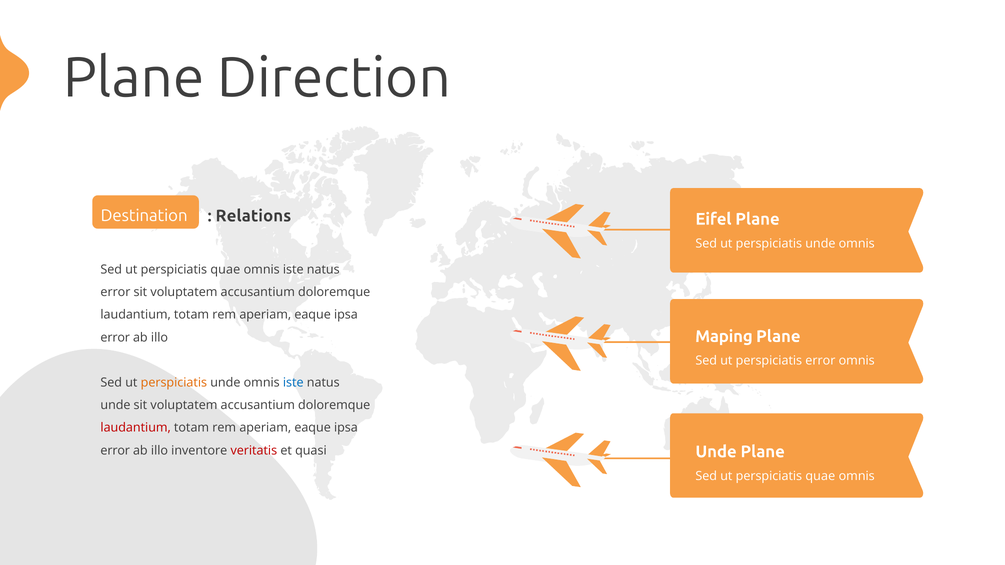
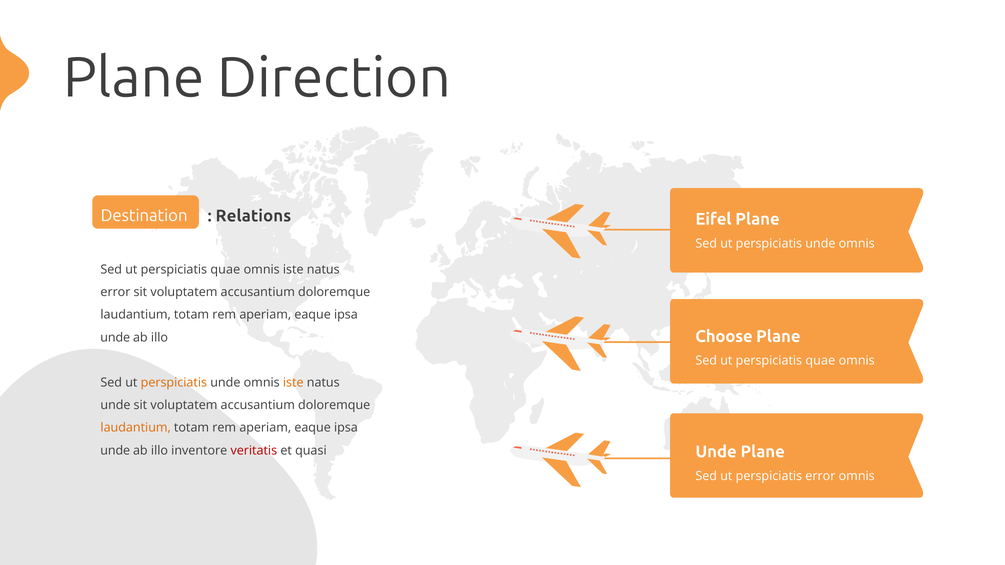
Maping: Maping -> Choose
error at (115, 338): error -> unde
error at (820, 361): error -> quae
iste at (293, 383) colour: blue -> orange
laudantium at (136, 428) colour: red -> orange
error at (115, 451): error -> unde
quae at (820, 476): quae -> error
